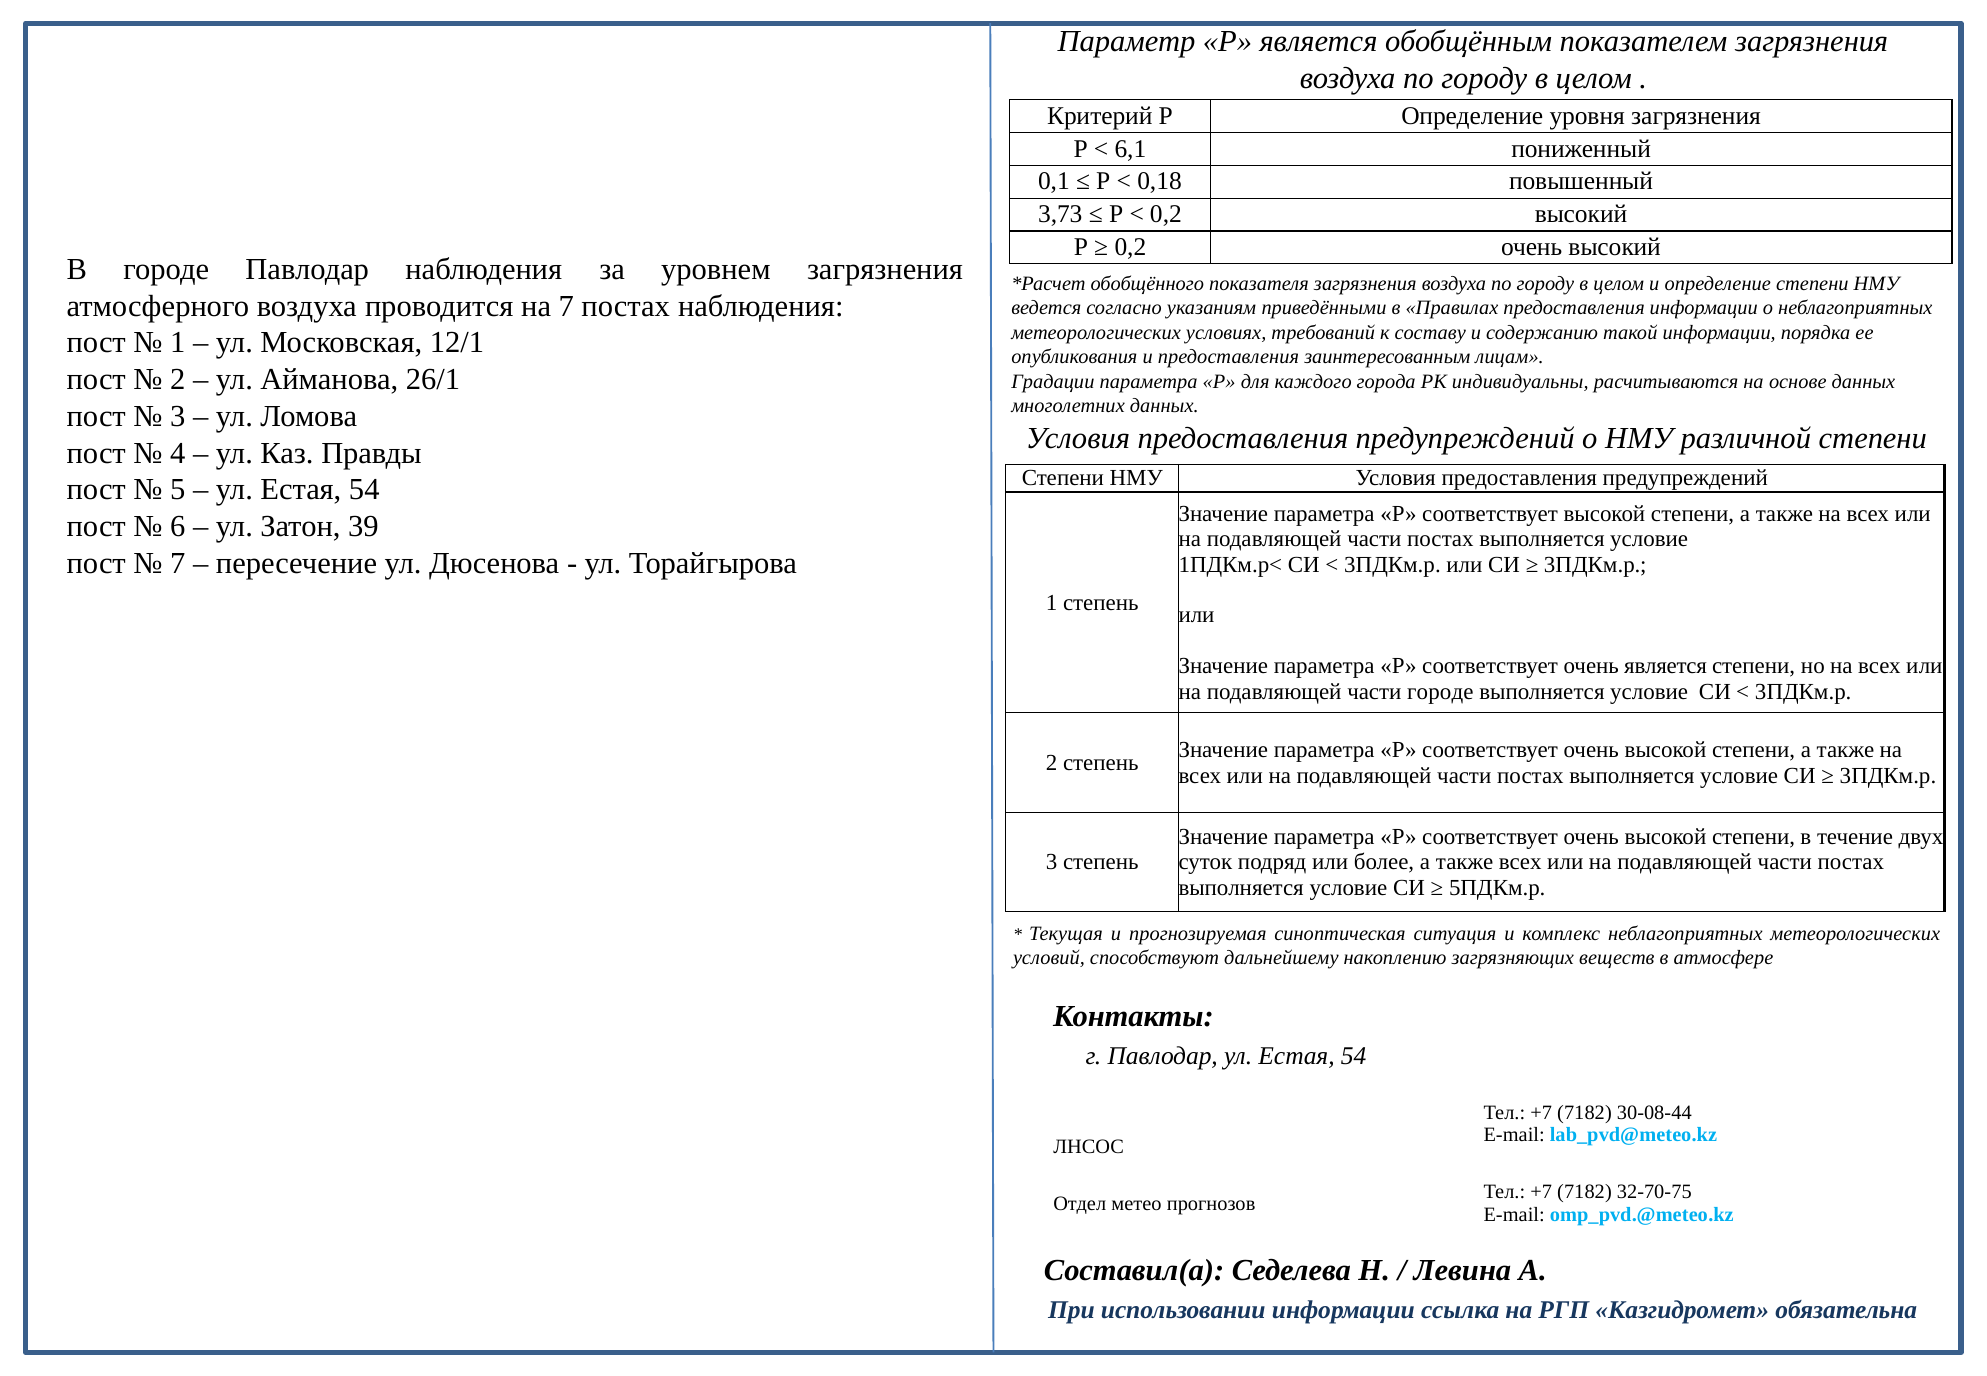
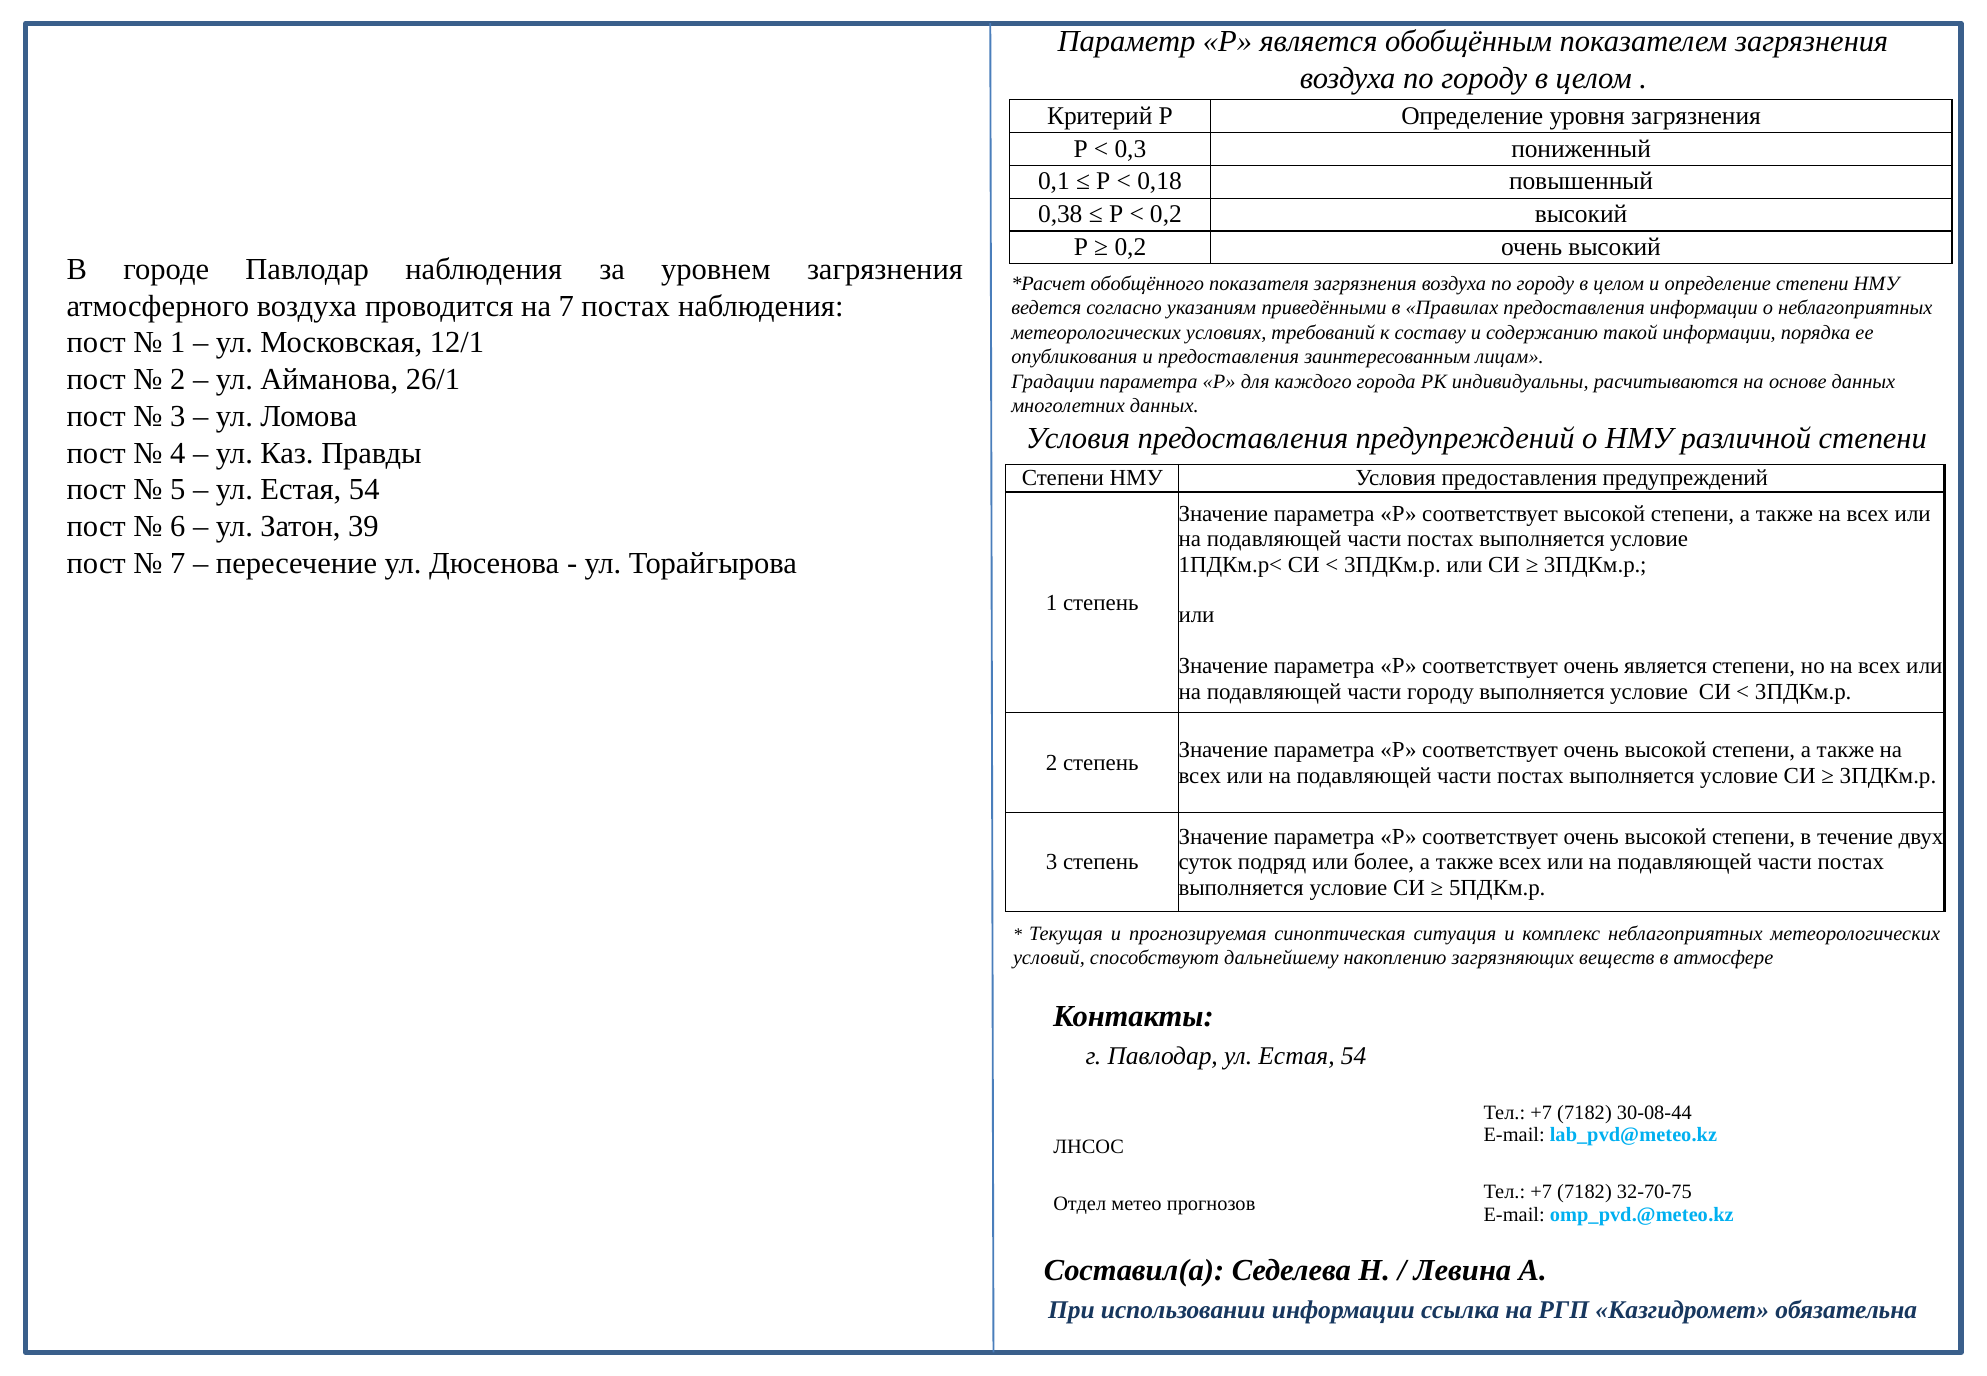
6,1: 6,1 -> 0,3
3,73: 3,73 -> 0,38
части городе: городе -> городу
